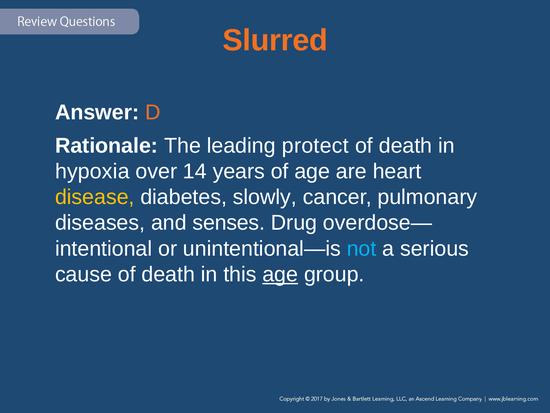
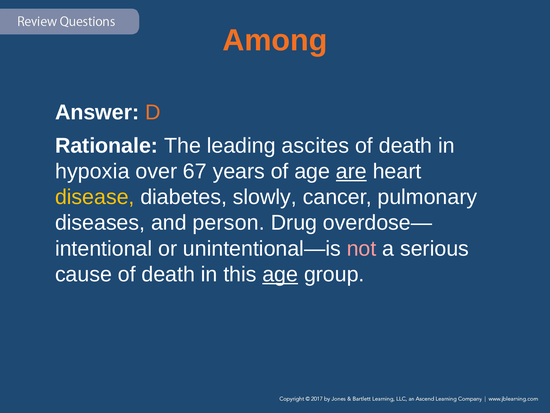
Slurred: Slurred -> Among
protect: protect -> ascites
14: 14 -> 67
are underline: none -> present
senses: senses -> person
not colour: light blue -> pink
